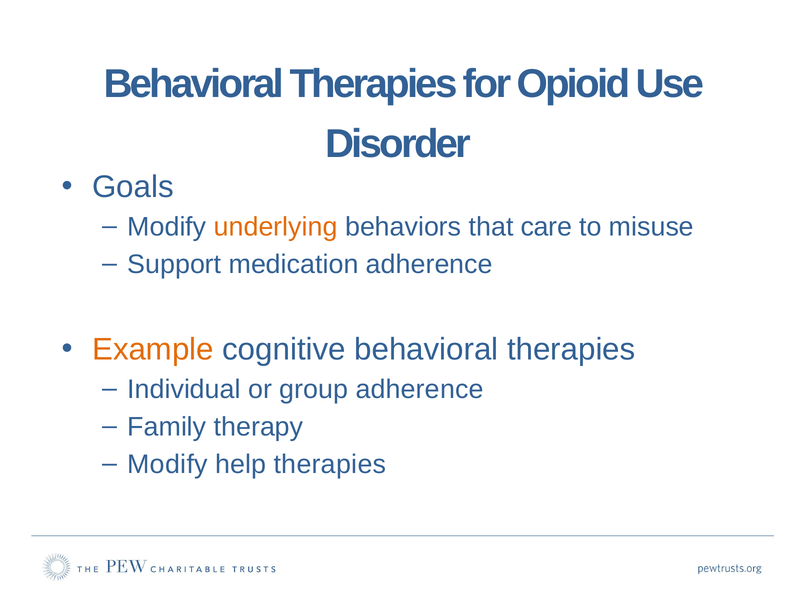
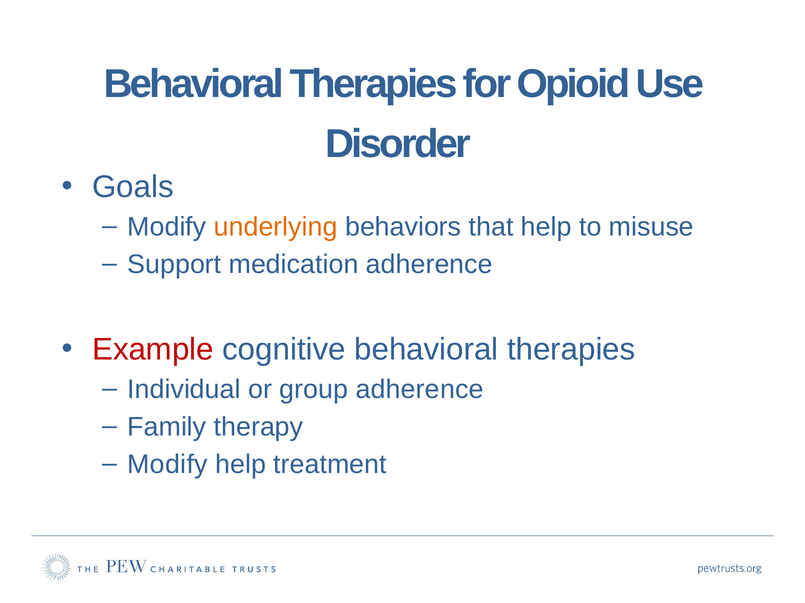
that care: care -> help
Example colour: orange -> red
help therapies: therapies -> treatment
